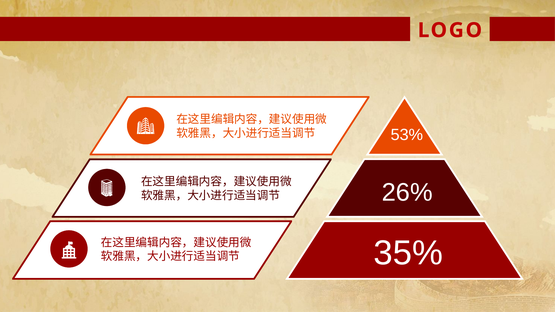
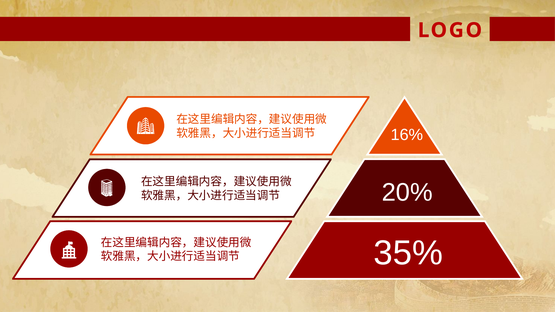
53%: 53% -> 16%
26%: 26% -> 20%
